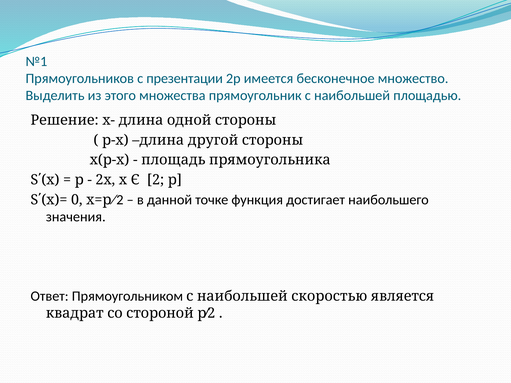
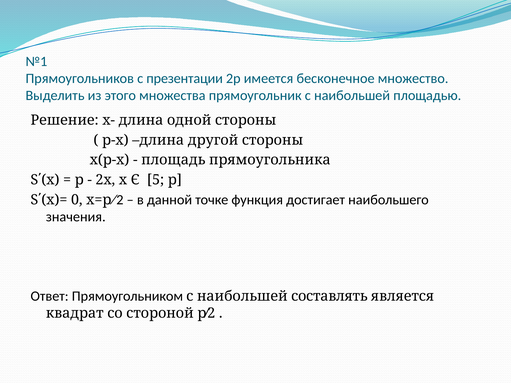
2: 2 -> 5
скоростью: скоростью -> составлять
